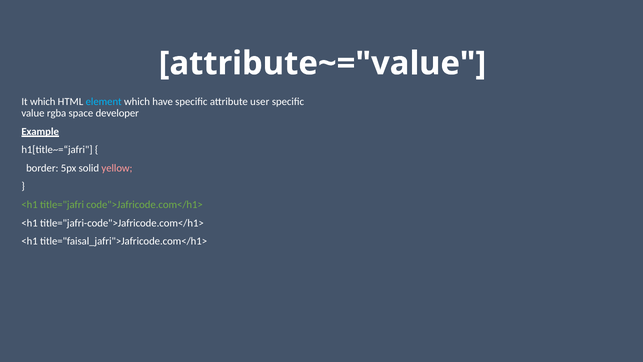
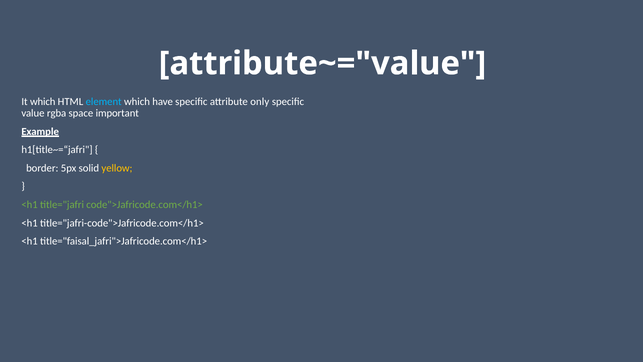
user: user -> only
developer: developer -> important
yellow colour: pink -> yellow
